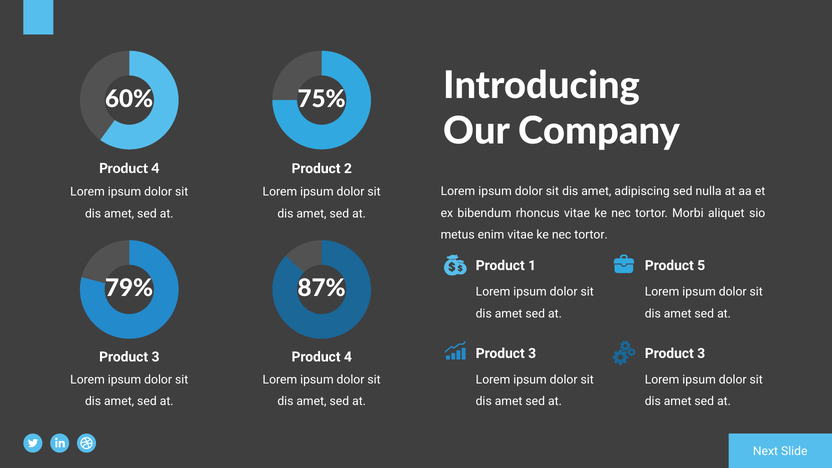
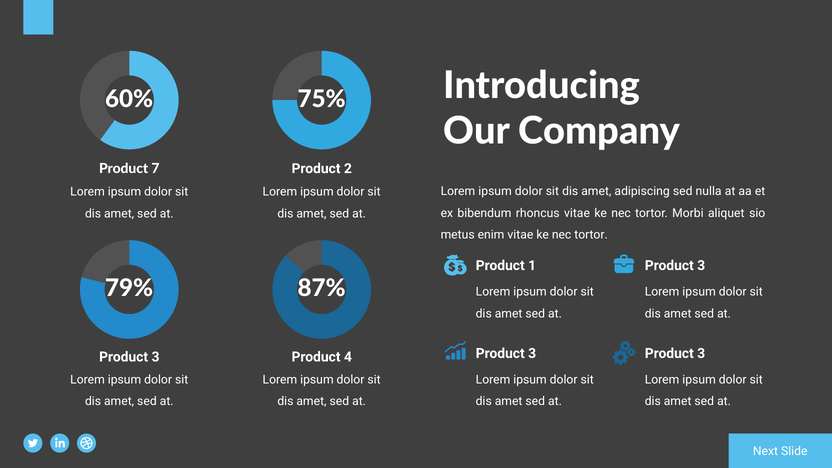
4 at (156, 169): 4 -> 7
5 at (701, 265): 5 -> 3
